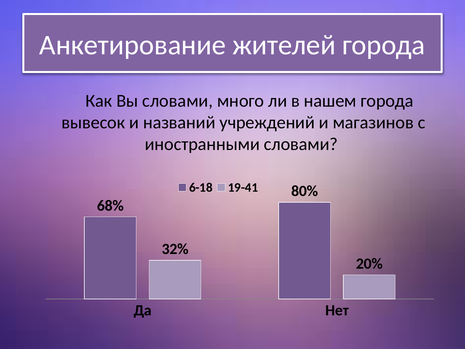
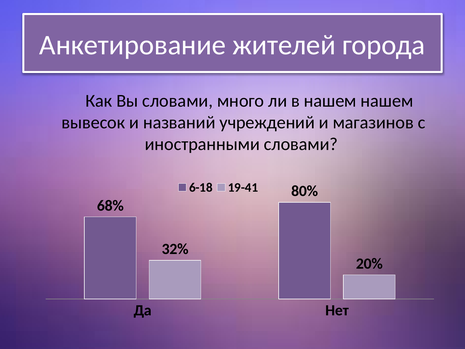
нашем города: города -> нашем
